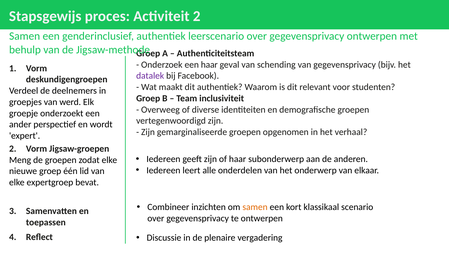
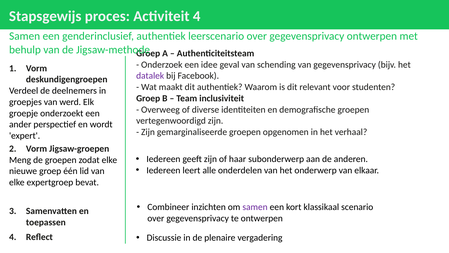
Activiteit 2: 2 -> 4
een haar: haar -> idee
samen at (255, 207) colour: orange -> purple
